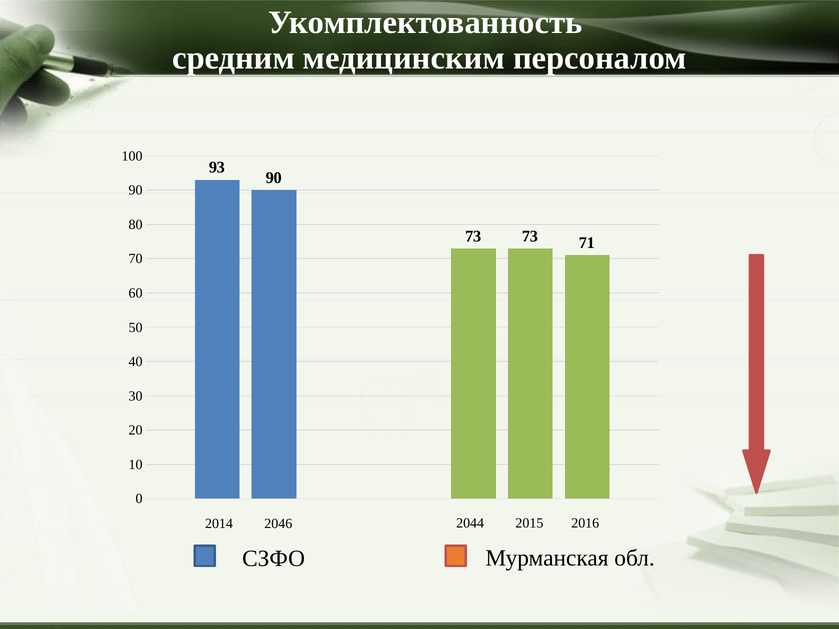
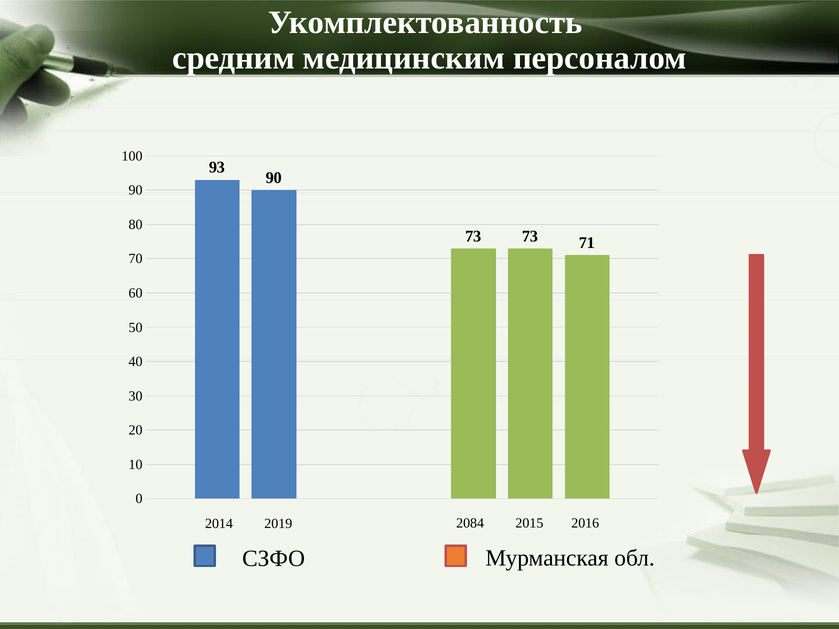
2044: 2044 -> 2084
2046: 2046 -> 2019
